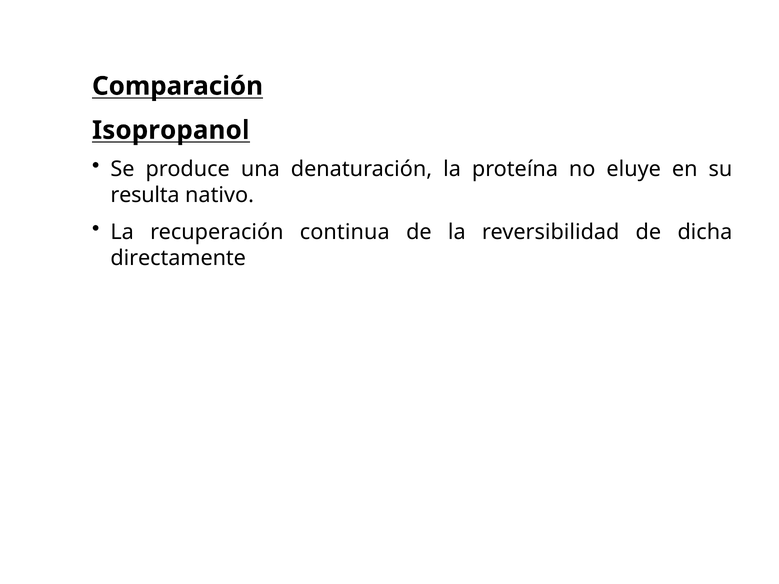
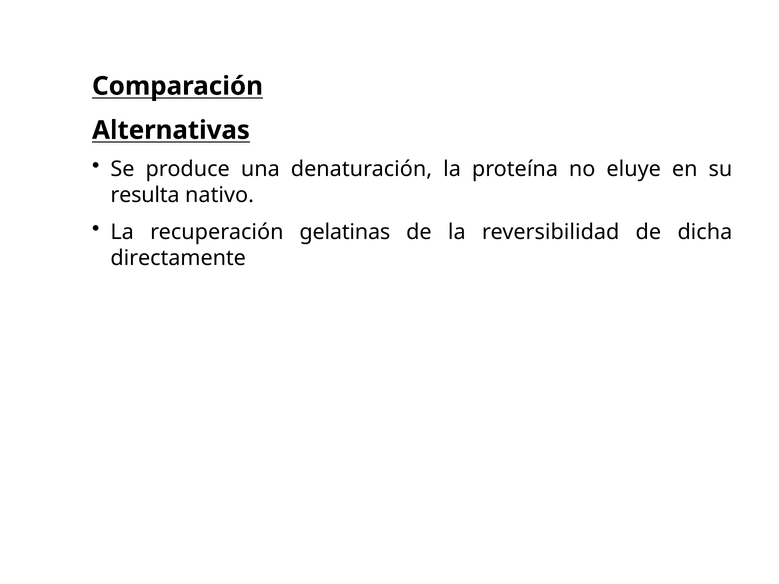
Isopropanol: Isopropanol -> Alternativas
continua: continua -> gelatinas
